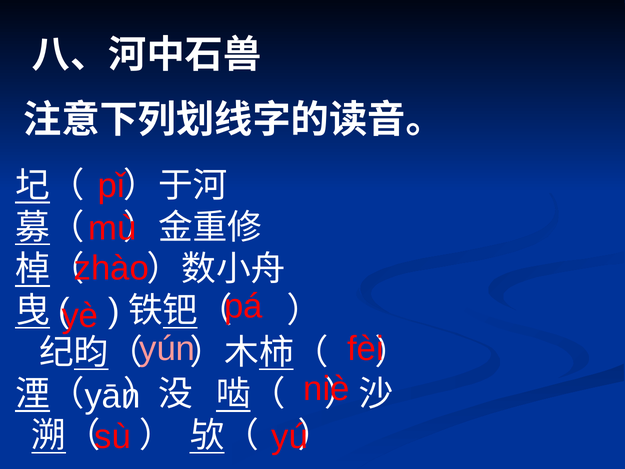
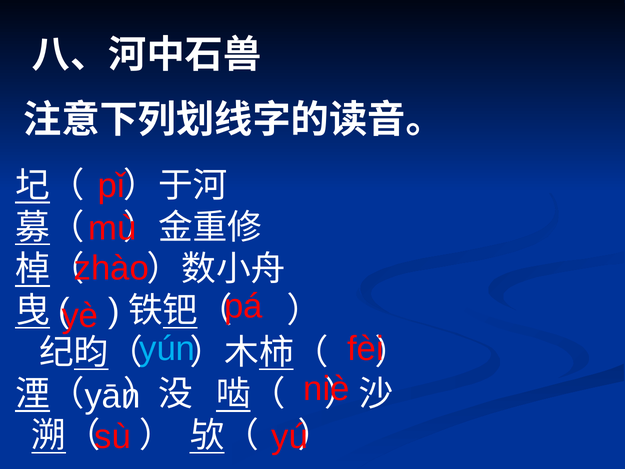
yún colour: pink -> light blue
